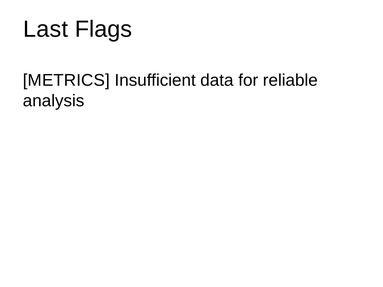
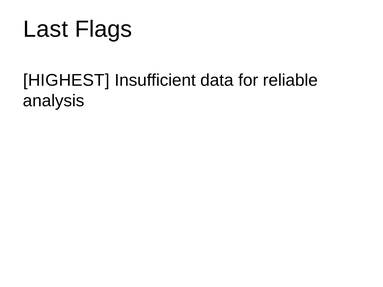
METRICS: METRICS -> HIGHEST
